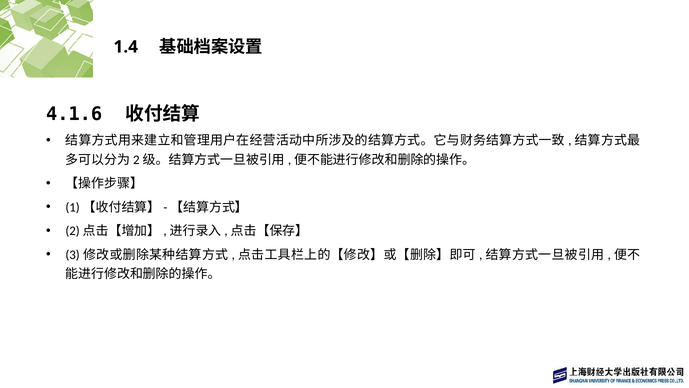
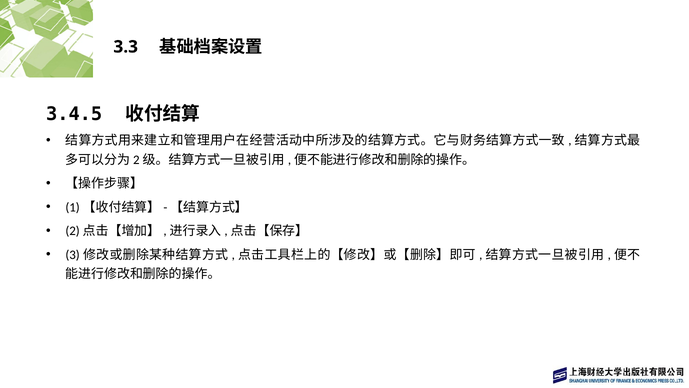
1.4: 1.4 -> 3.3
4.1.6: 4.1.6 -> 3.4.5
